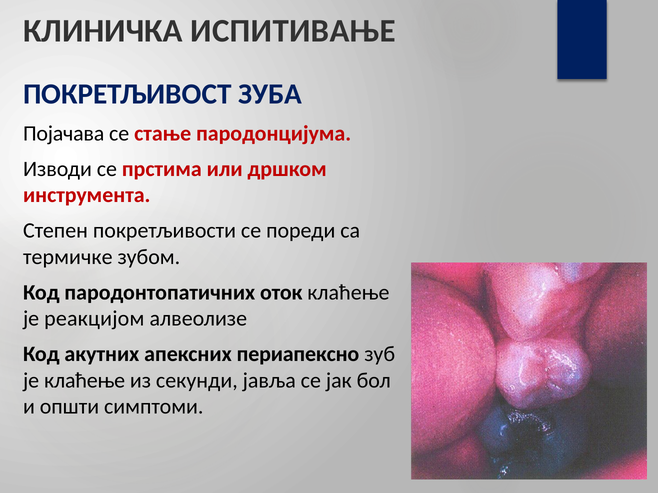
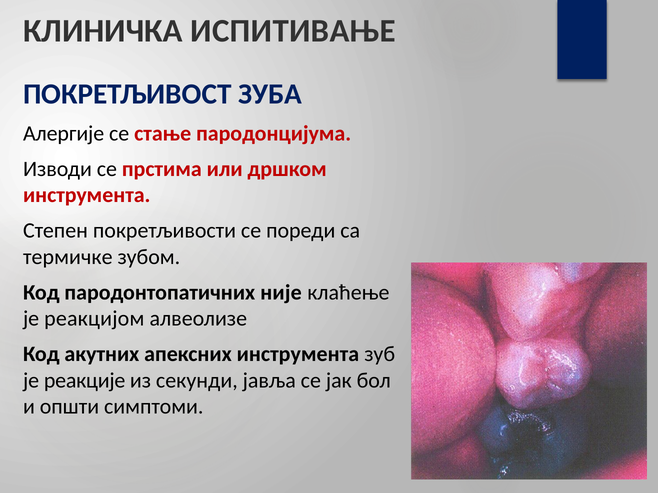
Појачава: Појачава -> Алергије
оток: оток -> није
апексних периапексно: периапексно -> инструмента
је клаћење: клаћење -> реакције
